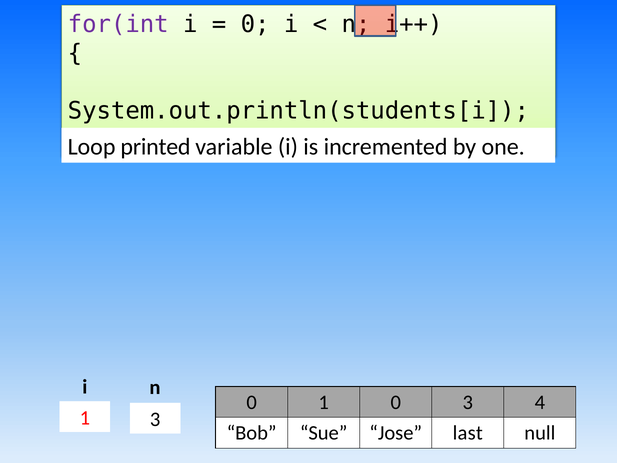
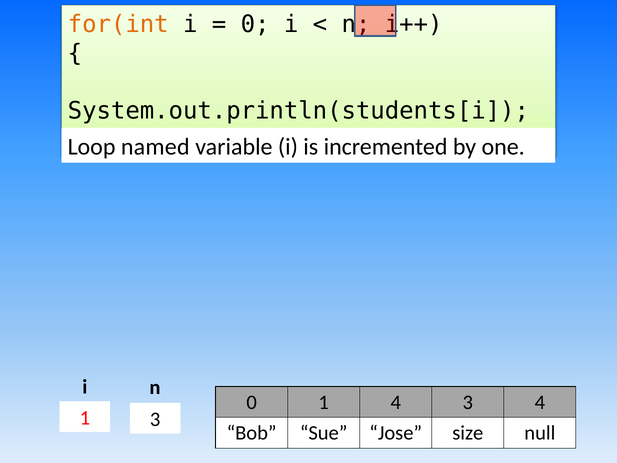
for(int colour: purple -> orange
printed: printed -> named
1 0: 0 -> 4
last: last -> size
